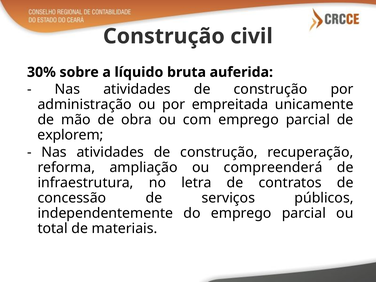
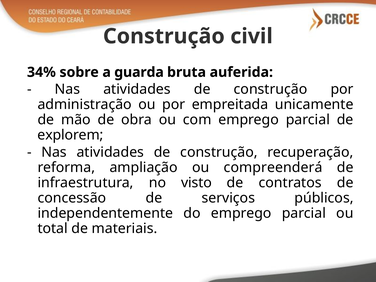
30%: 30% -> 34%
líquido: líquido -> guarda
letra: letra -> visto
